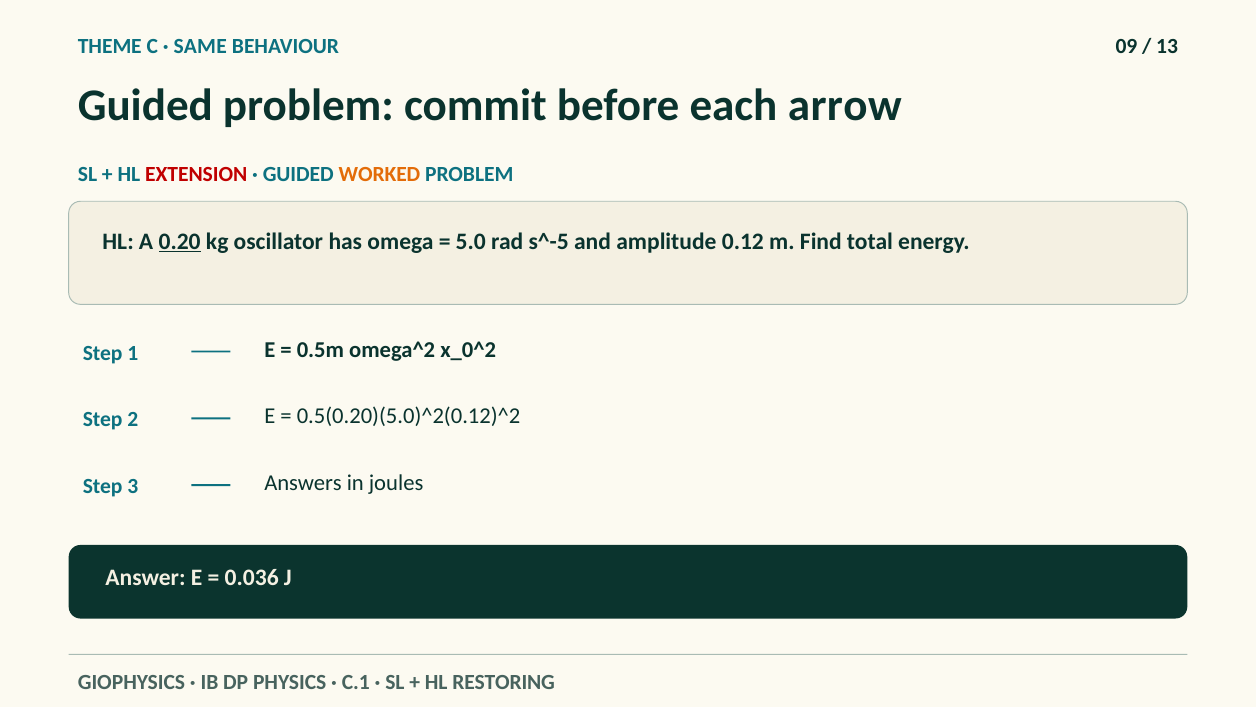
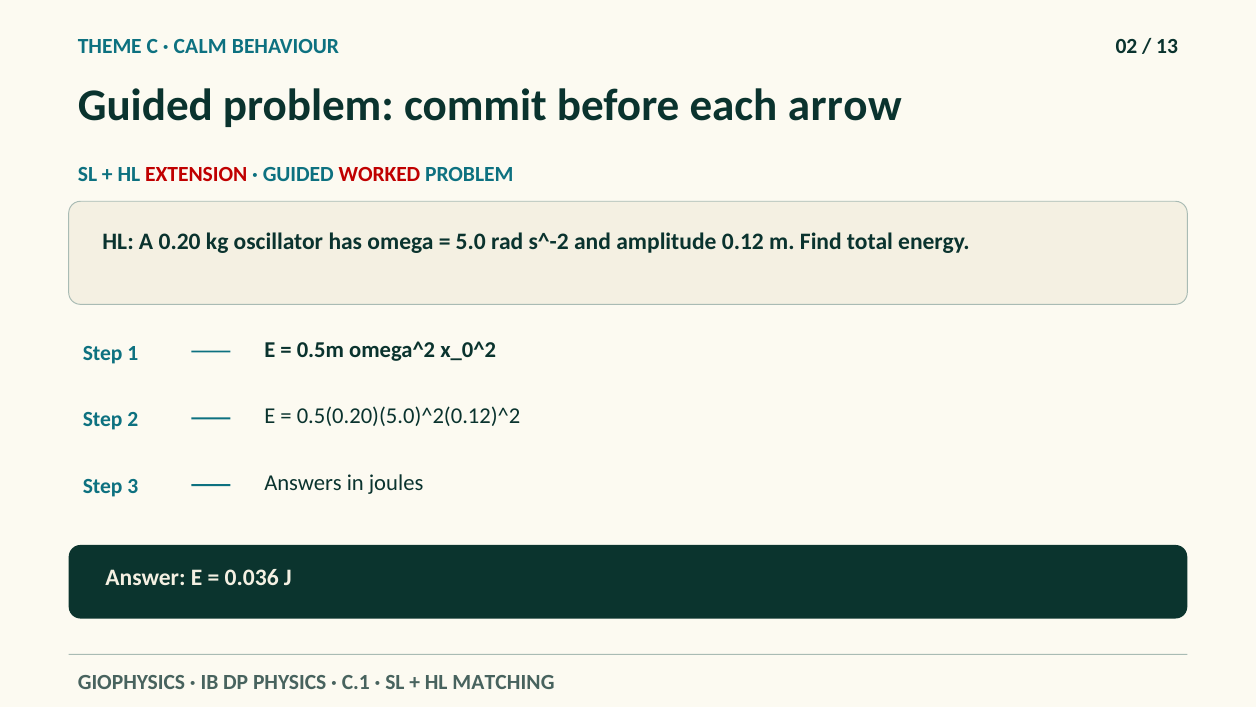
SAME: SAME -> CALM
09: 09 -> 02
WORKED colour: orange -> red
0.20 underline: present -> none
s^-5: s^-5 -> s^-2
RESTORING: RESTORING -> MATCHING
